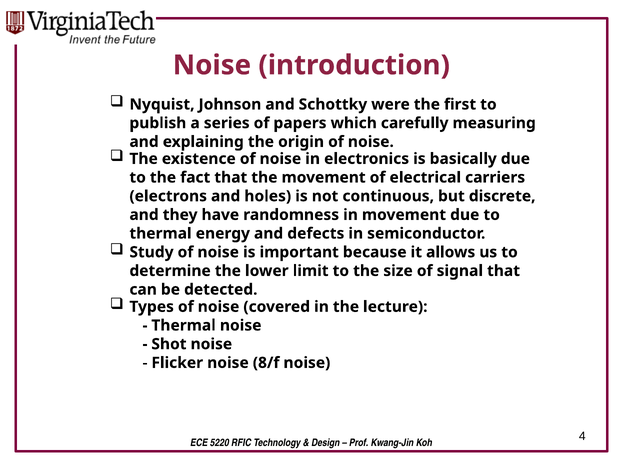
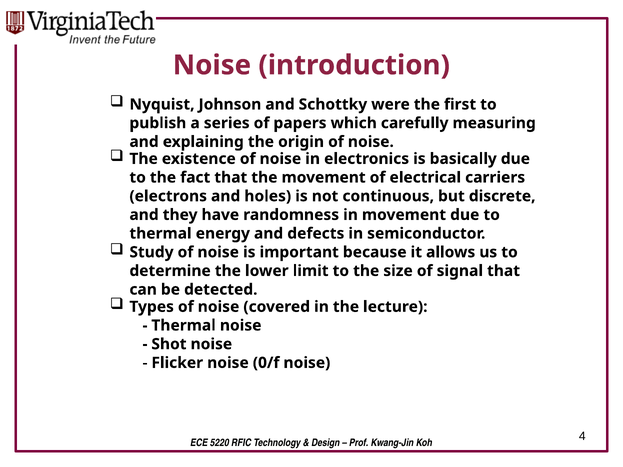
8/f: 8/f -> 0/f
